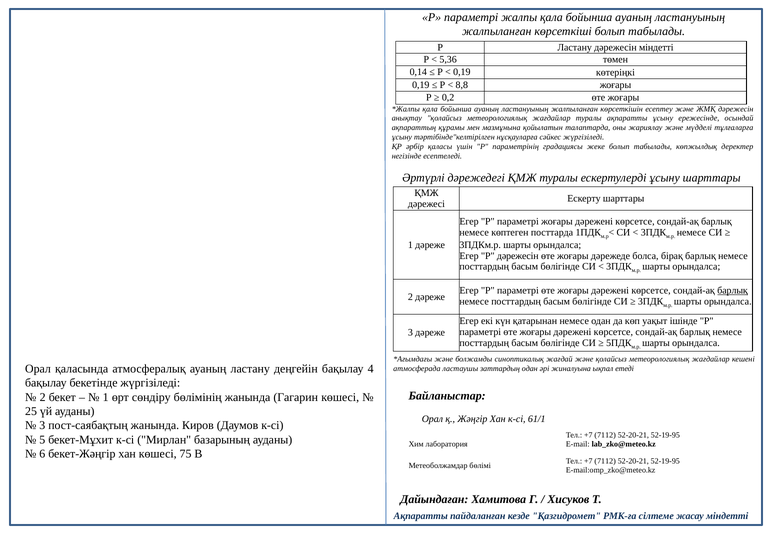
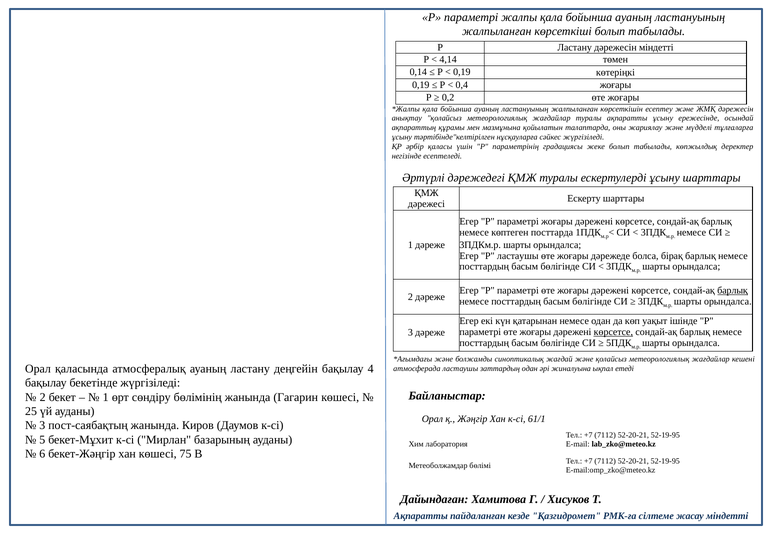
5,36: 5,36 -> 4,14
8,8: 8,8 -> 0,4
P дәрежесін: дәрежесін -> ластаушы
көрсетсе at (613, 332) underline: none -> present
